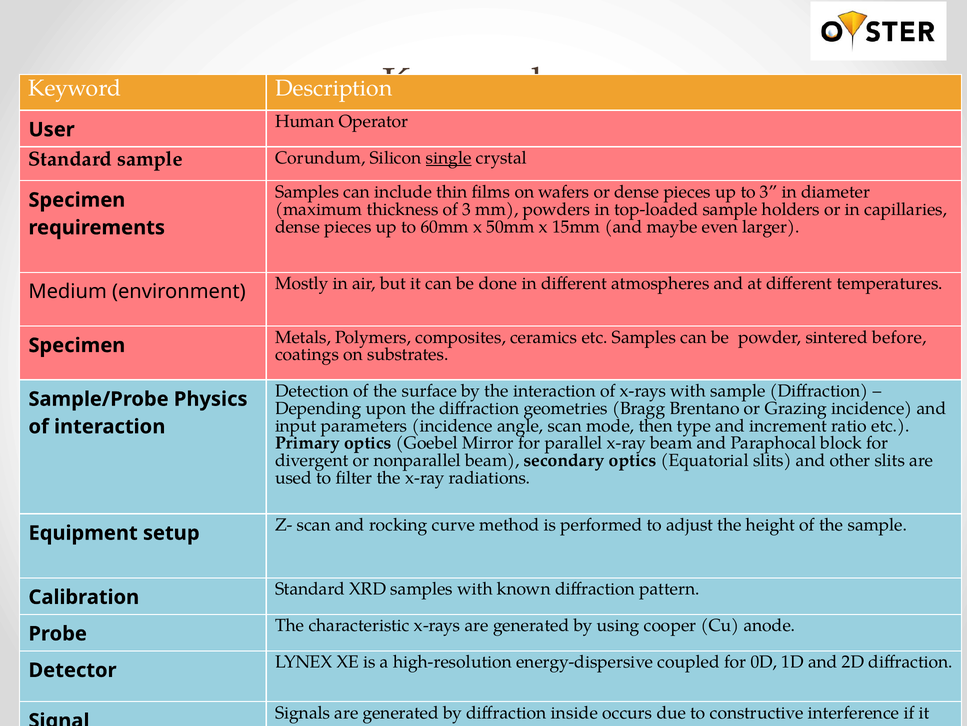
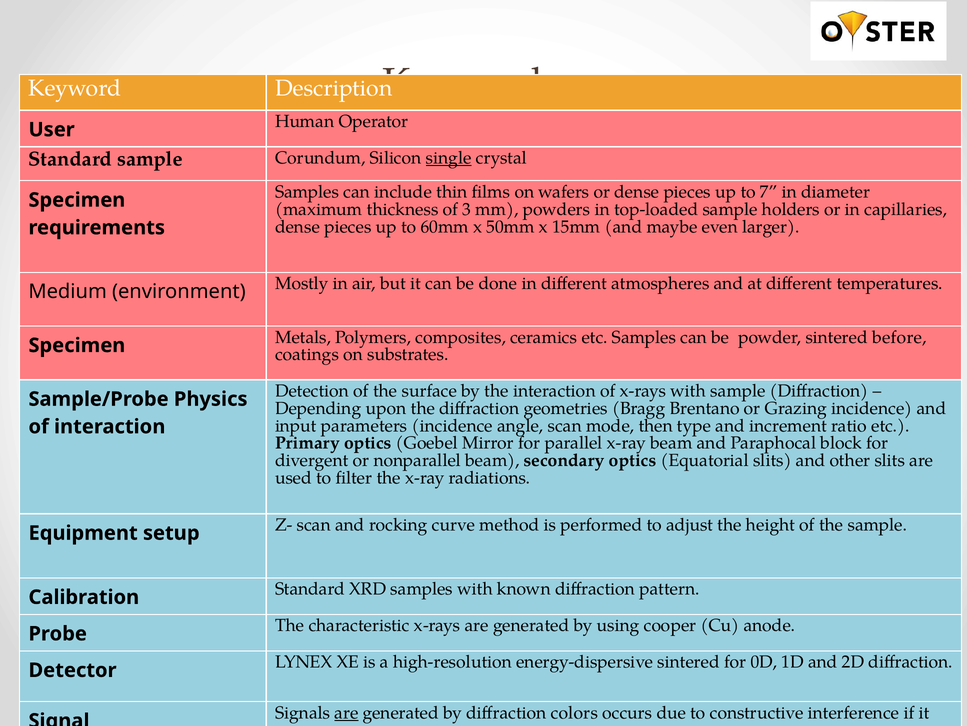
to 3: 3 -> 7
energy-dispersive coupled: coupled -> sintered
are at (346, 712) underline: none -> present
inside: inside -> colors
